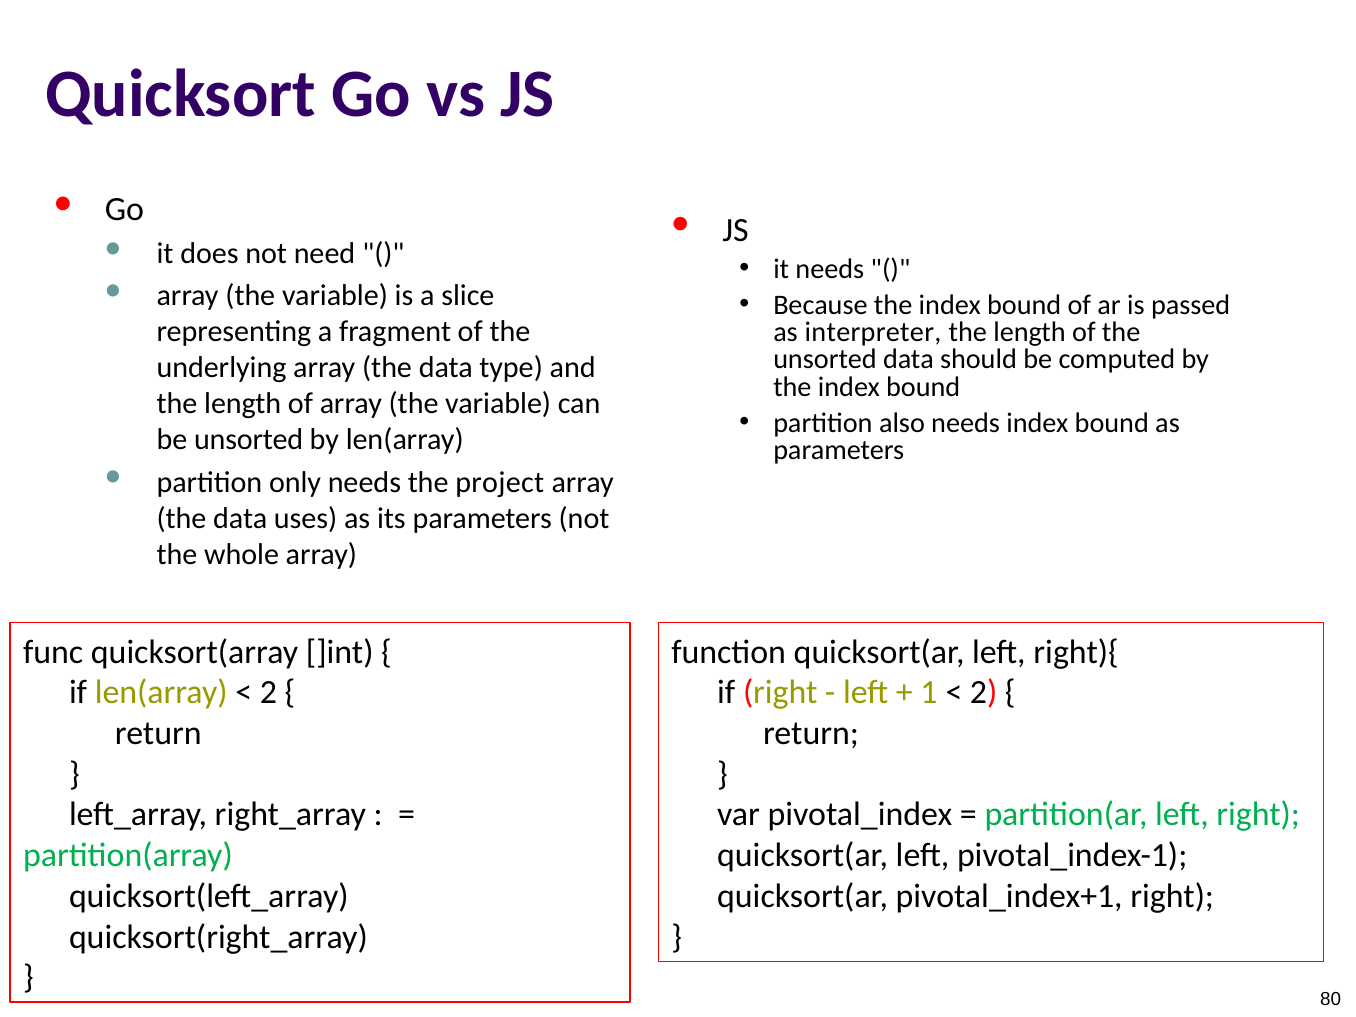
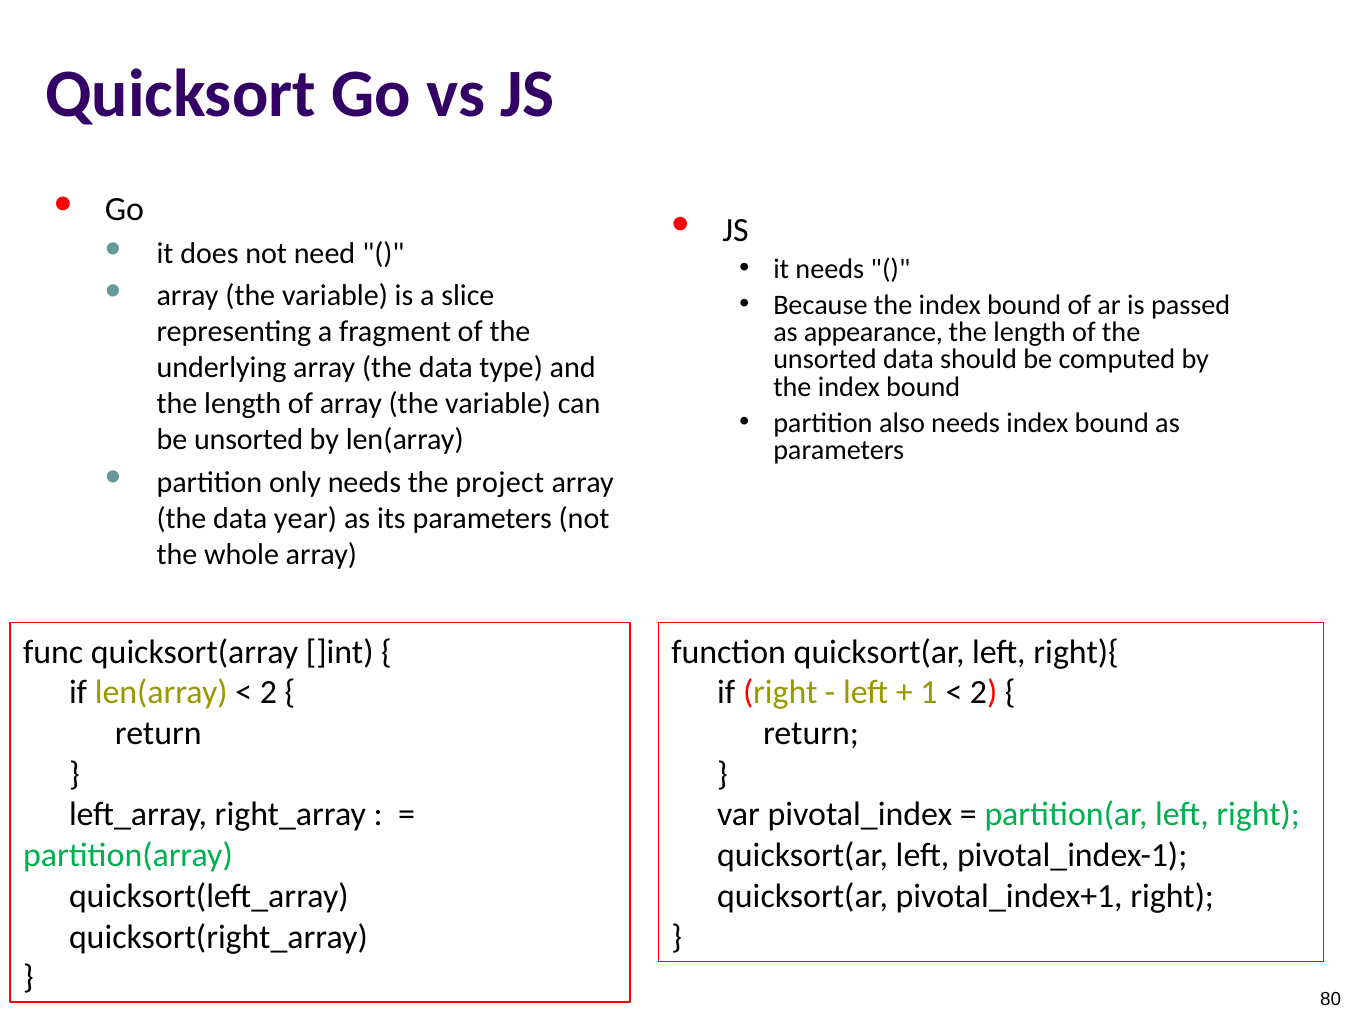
interpreter: interpreter -> appearance
uses: uses -> year
